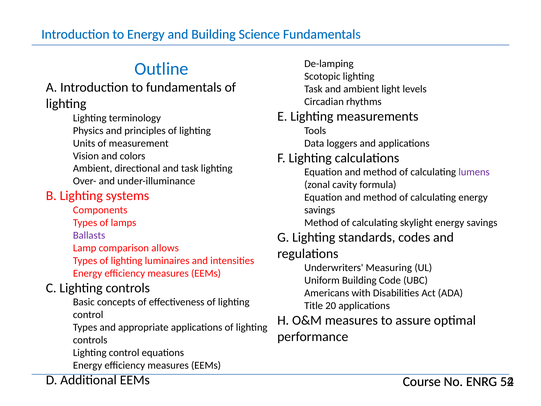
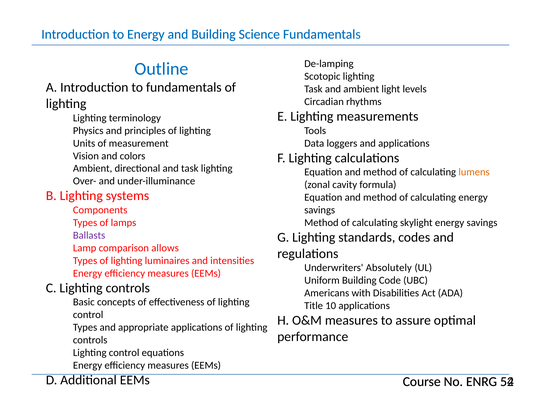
lumens colour: purple -> orange
Measuring: Measuring -> Absolutely
20: 20 -> 10
